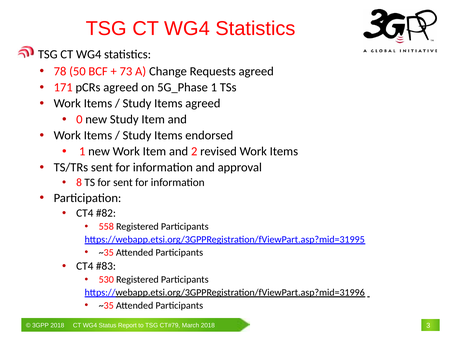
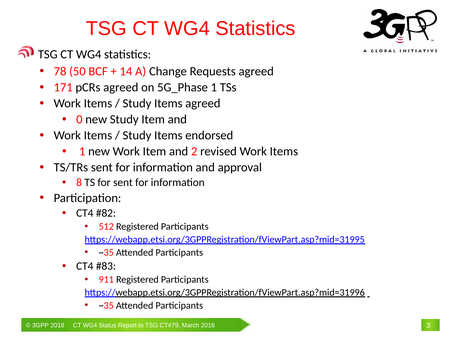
73: 73 -> 14
558: 558 -> 512
530: 530 -> 911
